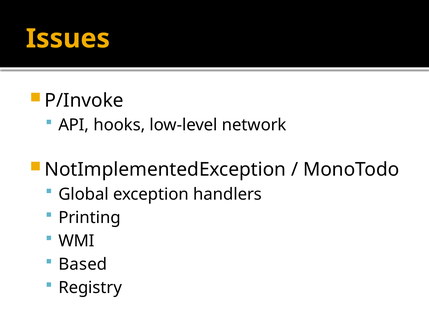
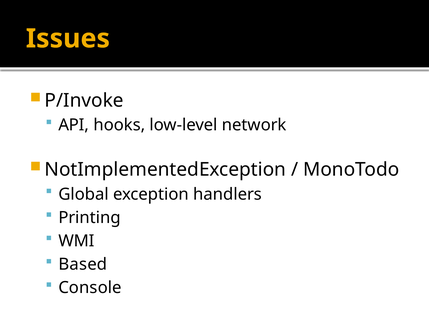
Registry: Registry -> Console
